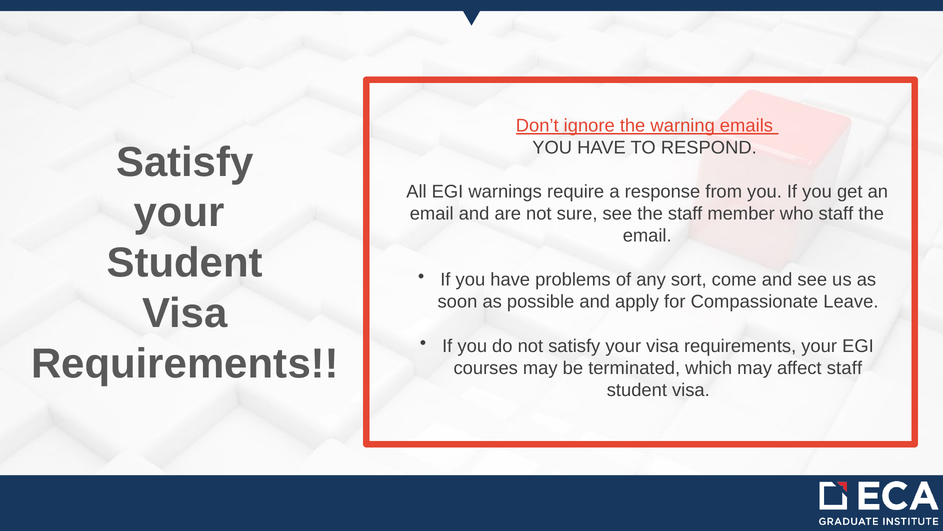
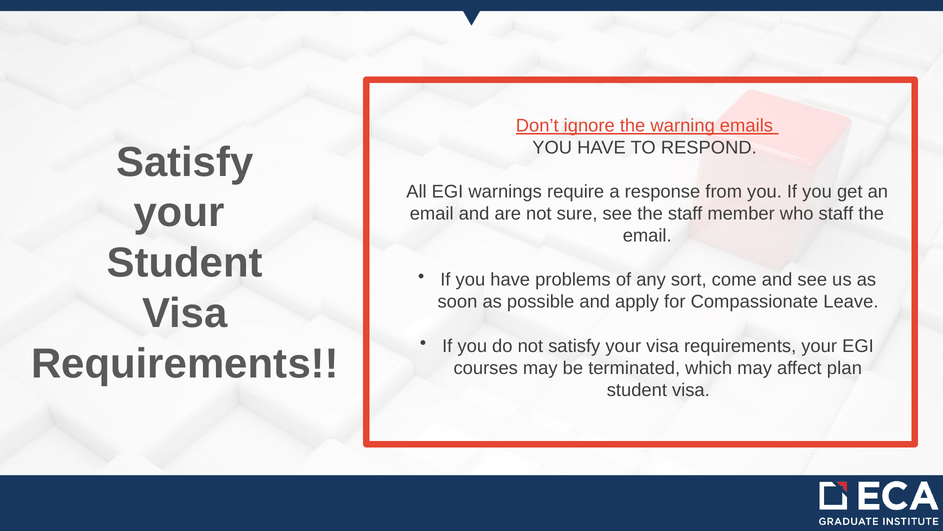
affect staff: staff -> plan
